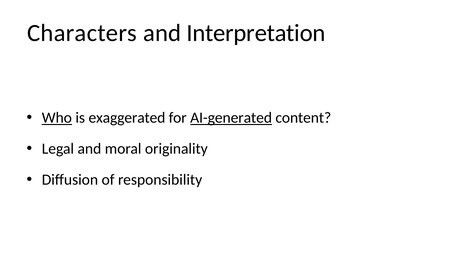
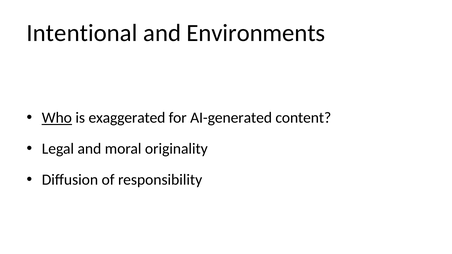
Characters: Characters -> Intentional
Interpretation: Interpretation -> Environments
AI-generated underline: present -> none
